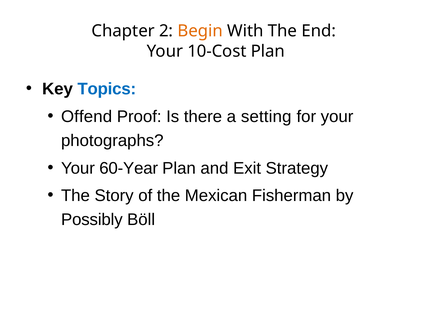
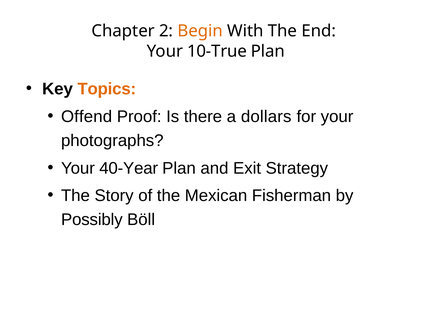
10-Cost: 10-Cost -> 10-True
Topics colour: blue -> orange
setting: setting -> dollars
60-Year: 60-Year -> 40-Year
